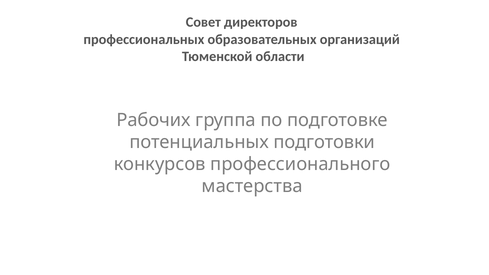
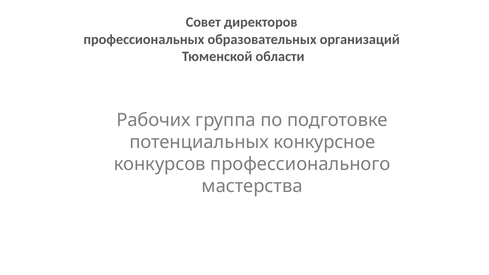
подготовки: подготовки -> конкурсное
